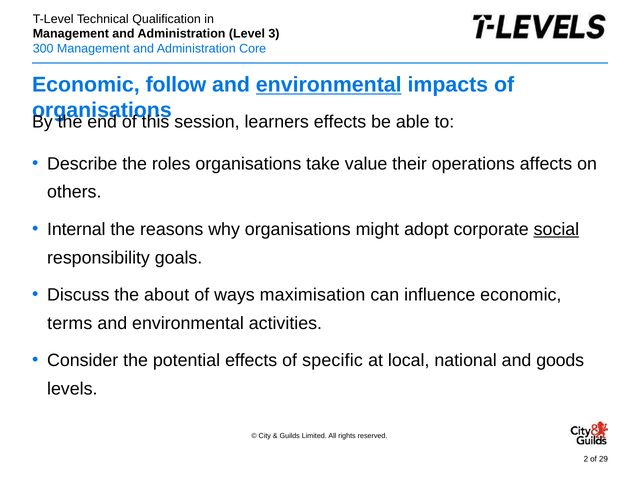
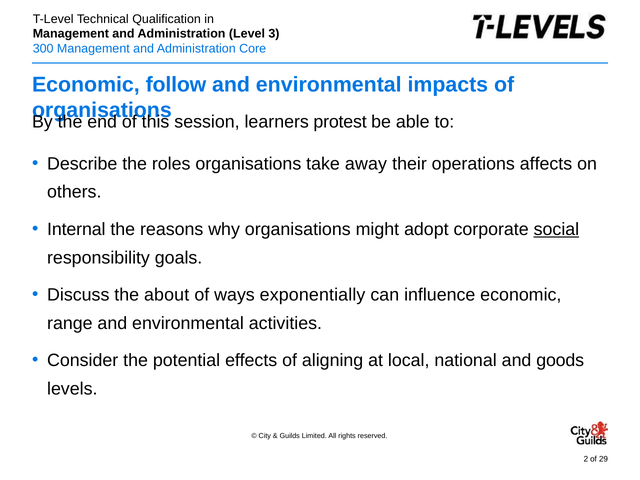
environmental at (329, 85) underline: present -> none
learners effects: effects -> protest
value: value -> away
maximisation: maximisation -> exponentially
terms: terms -> range
specific: specific -> aligning
